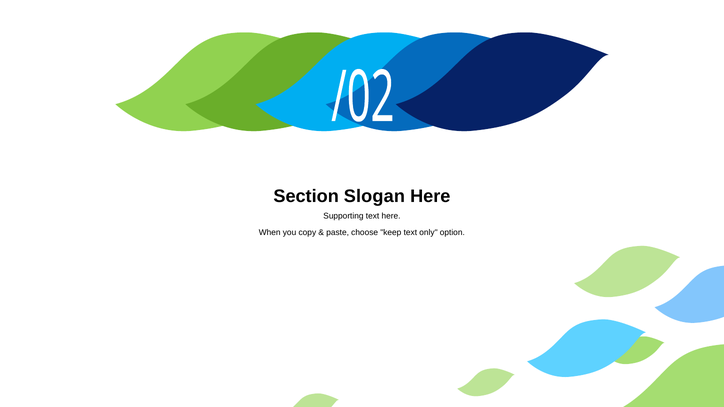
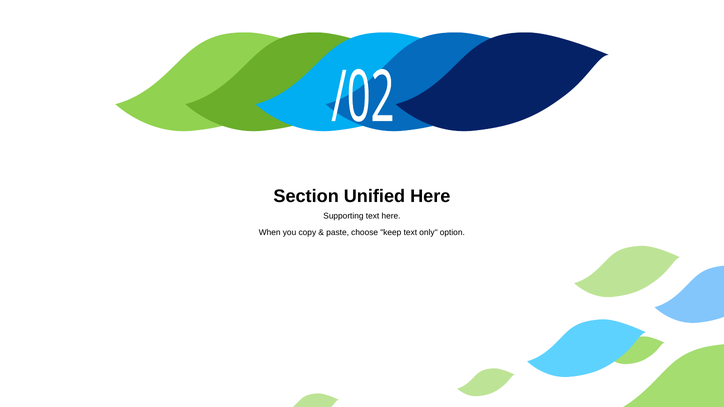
Slogan: Slogan -> Unified
